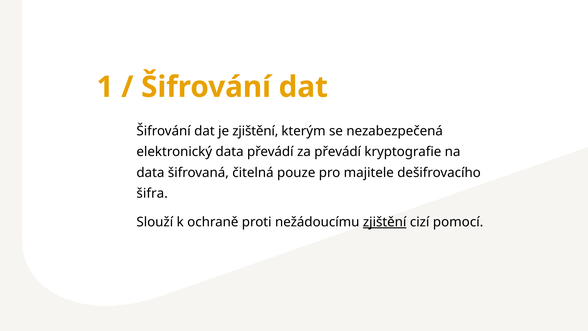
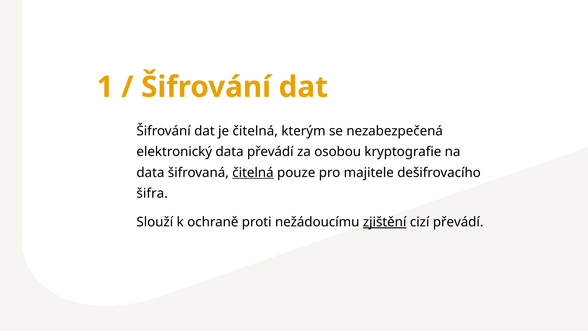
je zjištění: zjištění -> čitelná
za převádí: převádí -> osobou
čitelná at (253, 173) underline: none -> present
cizí pomocí: pomocí -> převádí
